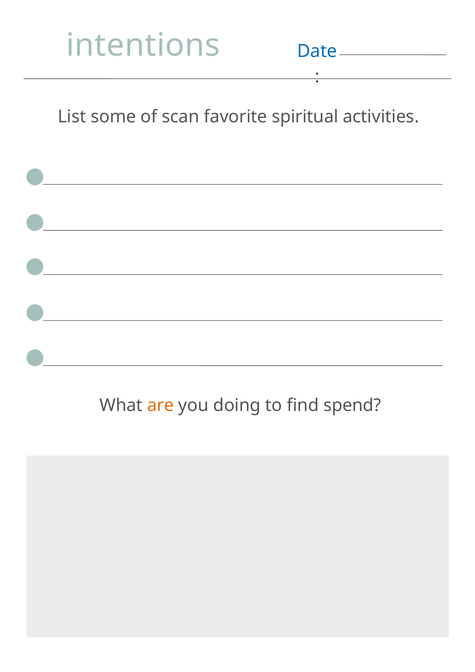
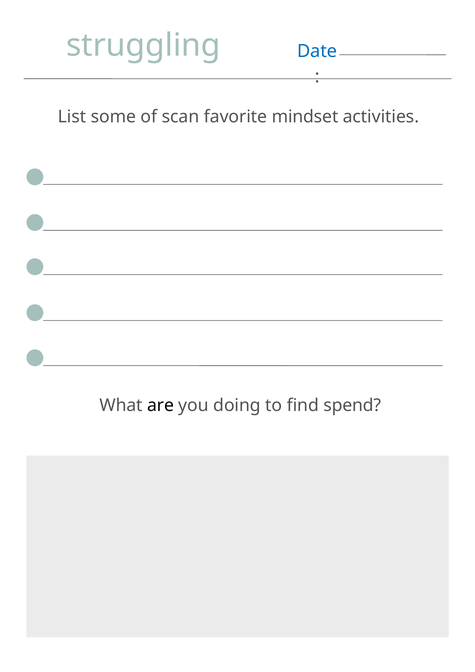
intentions: intentions -> struggling
spiritual: spiritual -> mindset
are colour: orange -> black
